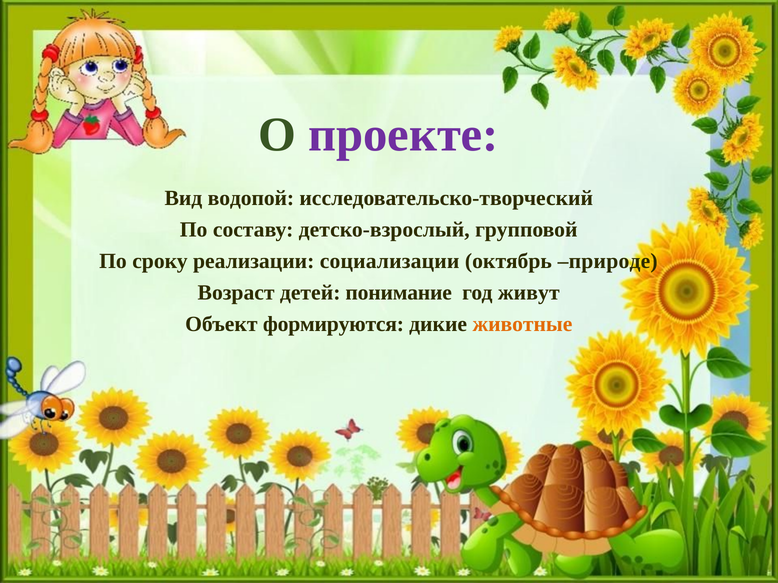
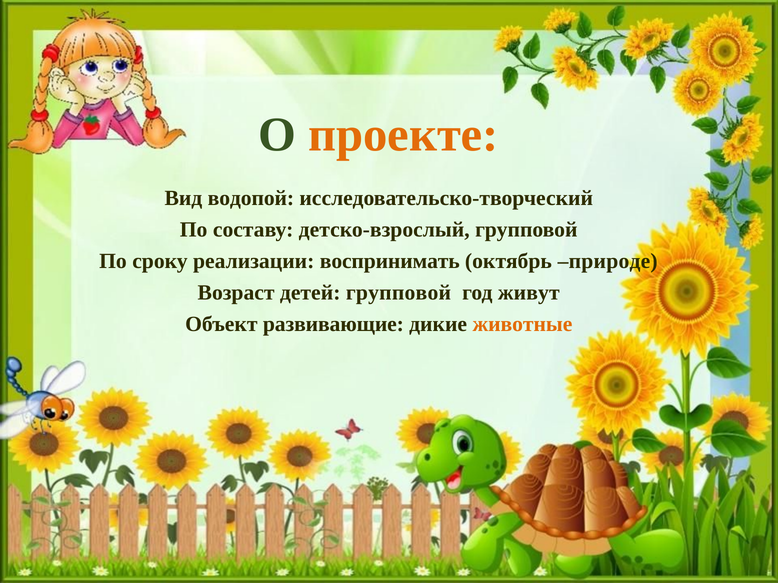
проекте colour: purple -> orange
социализации: социализации -> воспринимать
детей понимание: понимание -> групповой
формируются: формируются -> развивающие
